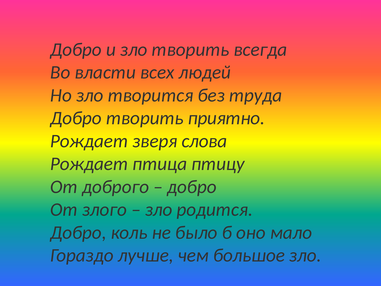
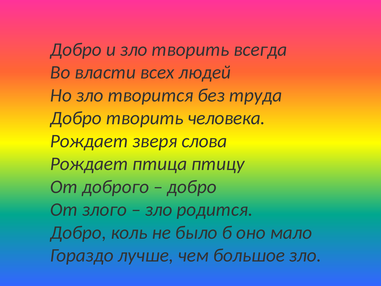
приятно: приятно -> человека
